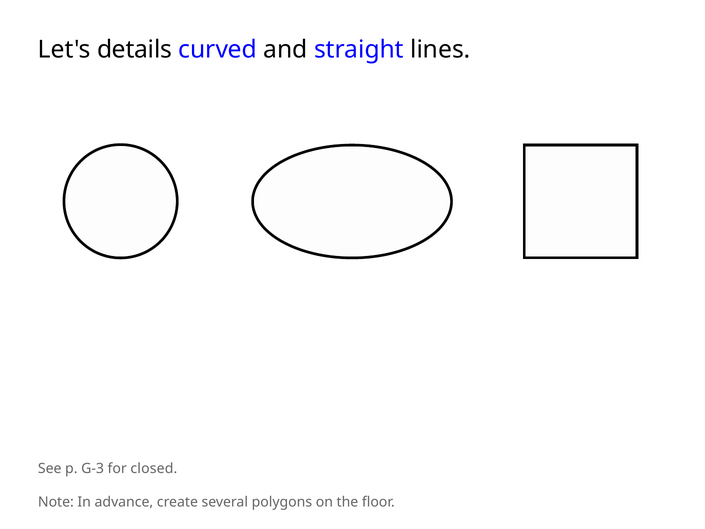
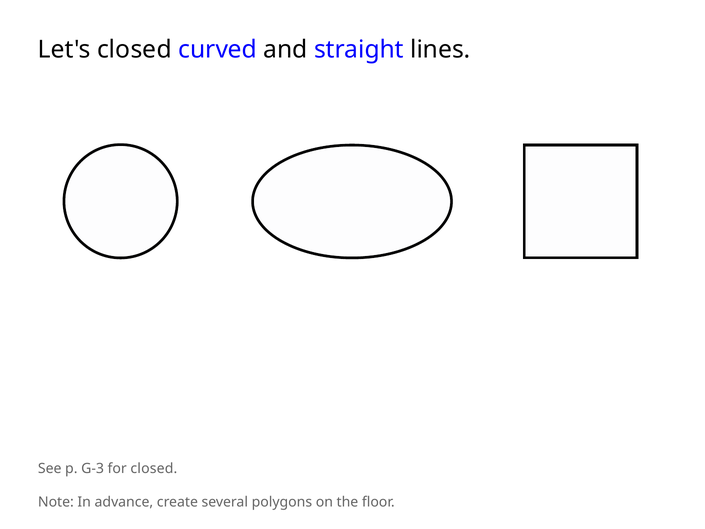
Let's details: details -> closed
